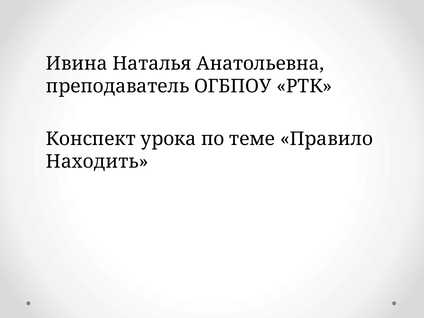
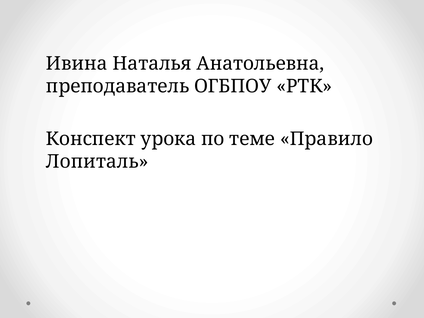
Находить: Находить -> Лопиталь
